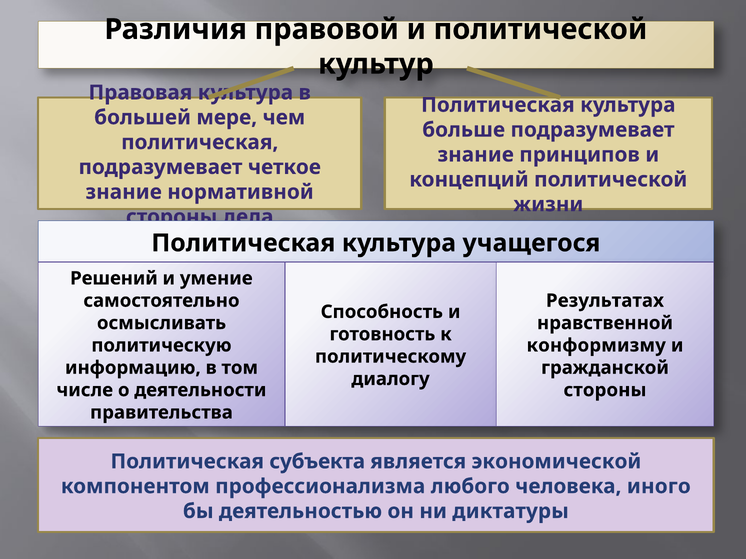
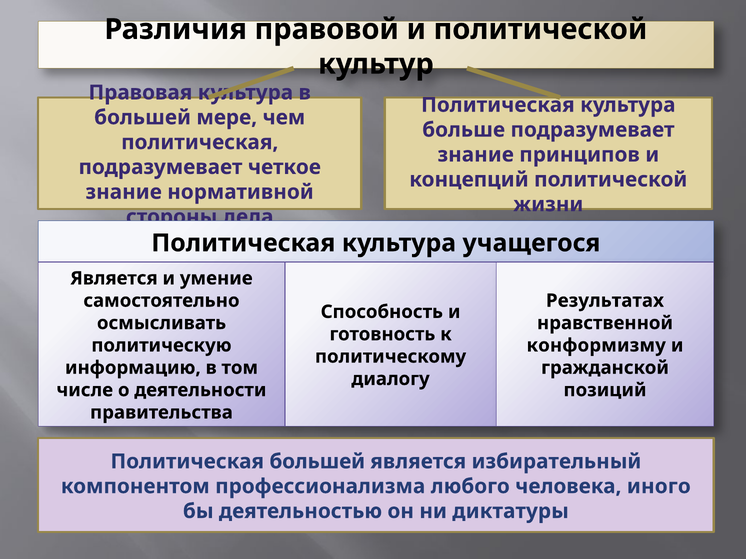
Решений at (114, 279): Решений -> Является
стороны at (605, 390): стороны -> позиций
Политическая субъекта: субъекта -> большей
экономической: экономической -> избирательный
